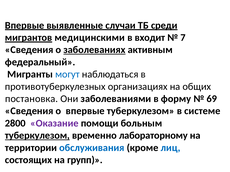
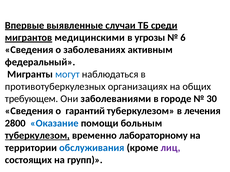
входит: входит -> угрозы
7: 7 -> 6
заболеваниях underline: present -> none
постановка: постановка -> требующем
форму: форму -> городе
69: 69 -> 30
о впервые: впервые -> гарантий
системе: системе -> лечения
Оказание colour: purple -> blue
лиц colour: blue -> purple
